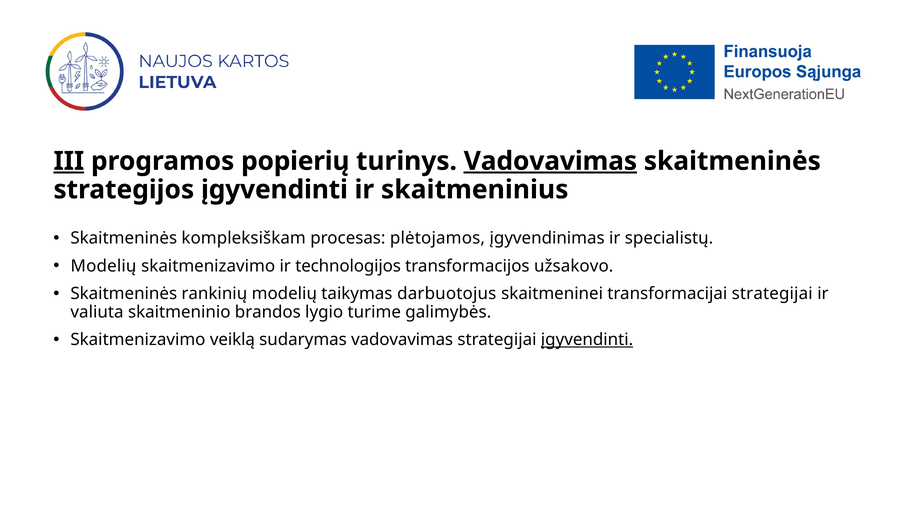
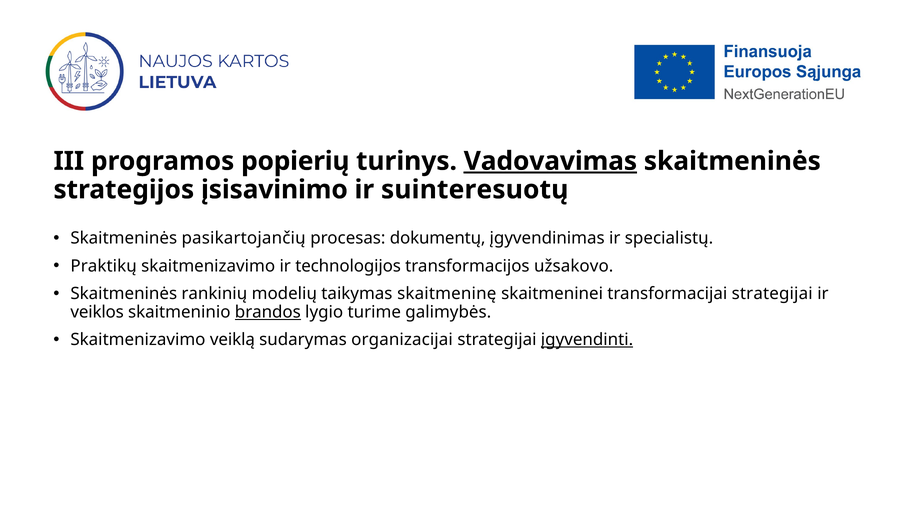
III underline: present -> none
strategijos įgyvendinti: įgyvendinti -> įsisavinimo
skaitmeninius: skaitmeninius -> suinteresuotų
kompleksiškam: kompleksiškam -> pasikartojančių
plėtojamos: plėtojamos -> dokumentų
Modelių at (104, 266): Modelių -> Praktikų
darbuotojus: darbuotojus -> skaitmeninę
valiuta: valiuta -> veiklos
brandos underline: none -> present
sudarymas vadovavimas: vadovavimas -> organizacijai
